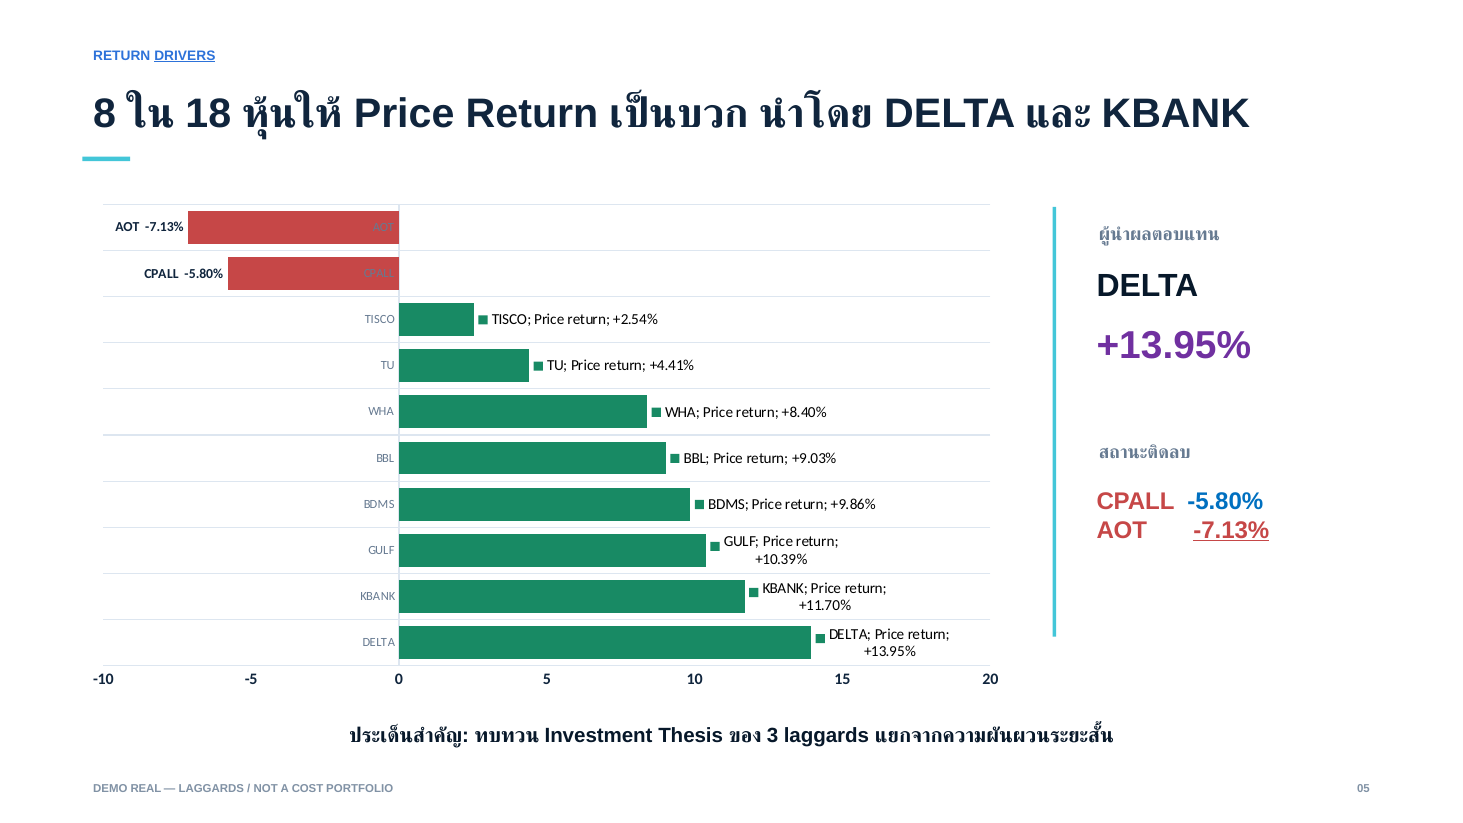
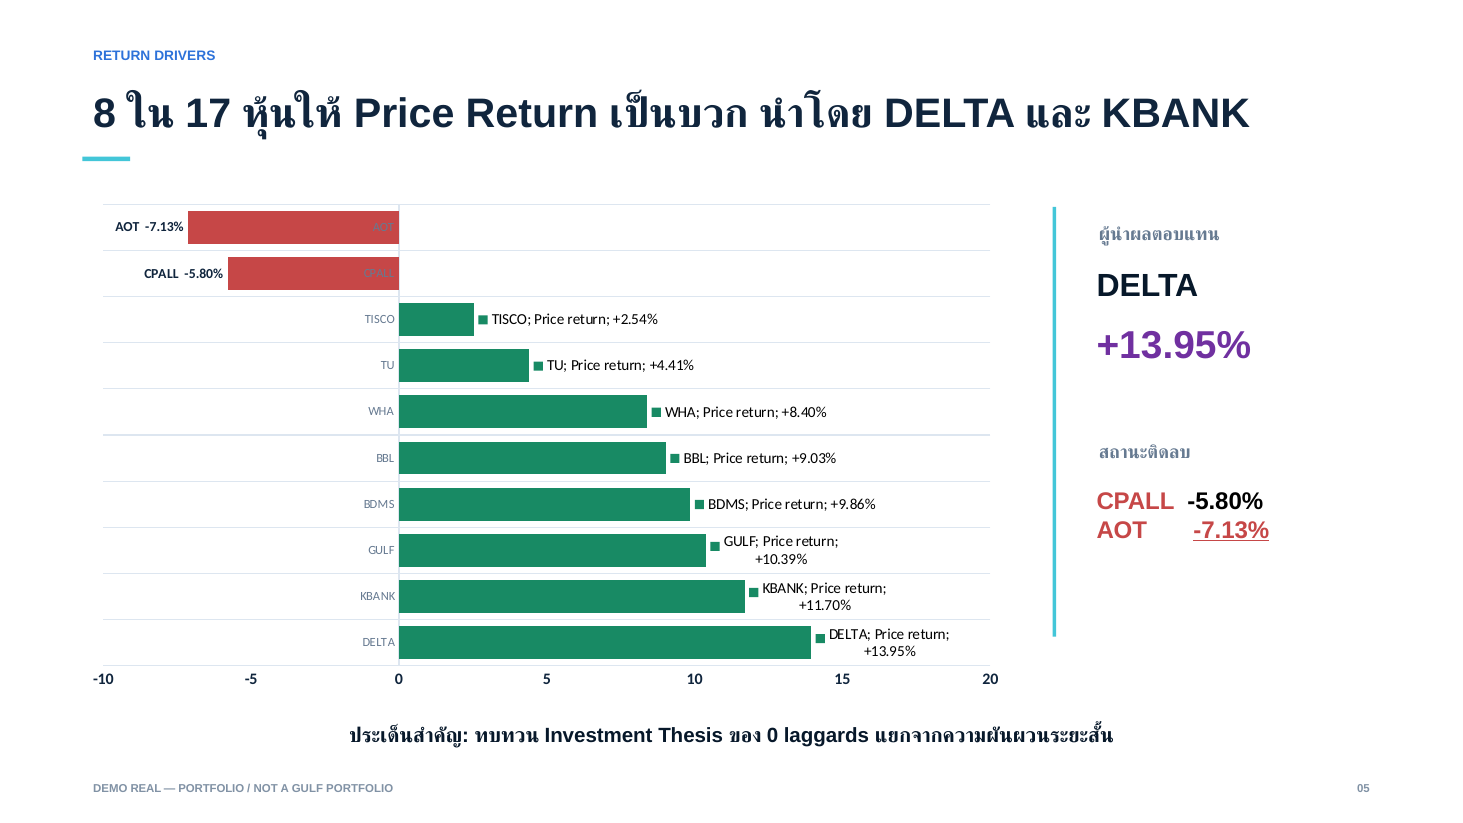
DRIVERS underline: present -> none
18: 18 -> 17
-5.80% at (1225, 502) colour: blue -> black
3 at (773, 736): 3 -> 0
LAGGARDS at (211, 788): LAGGARDS -> PORTFOLIO
A COST: COST -> GULF
